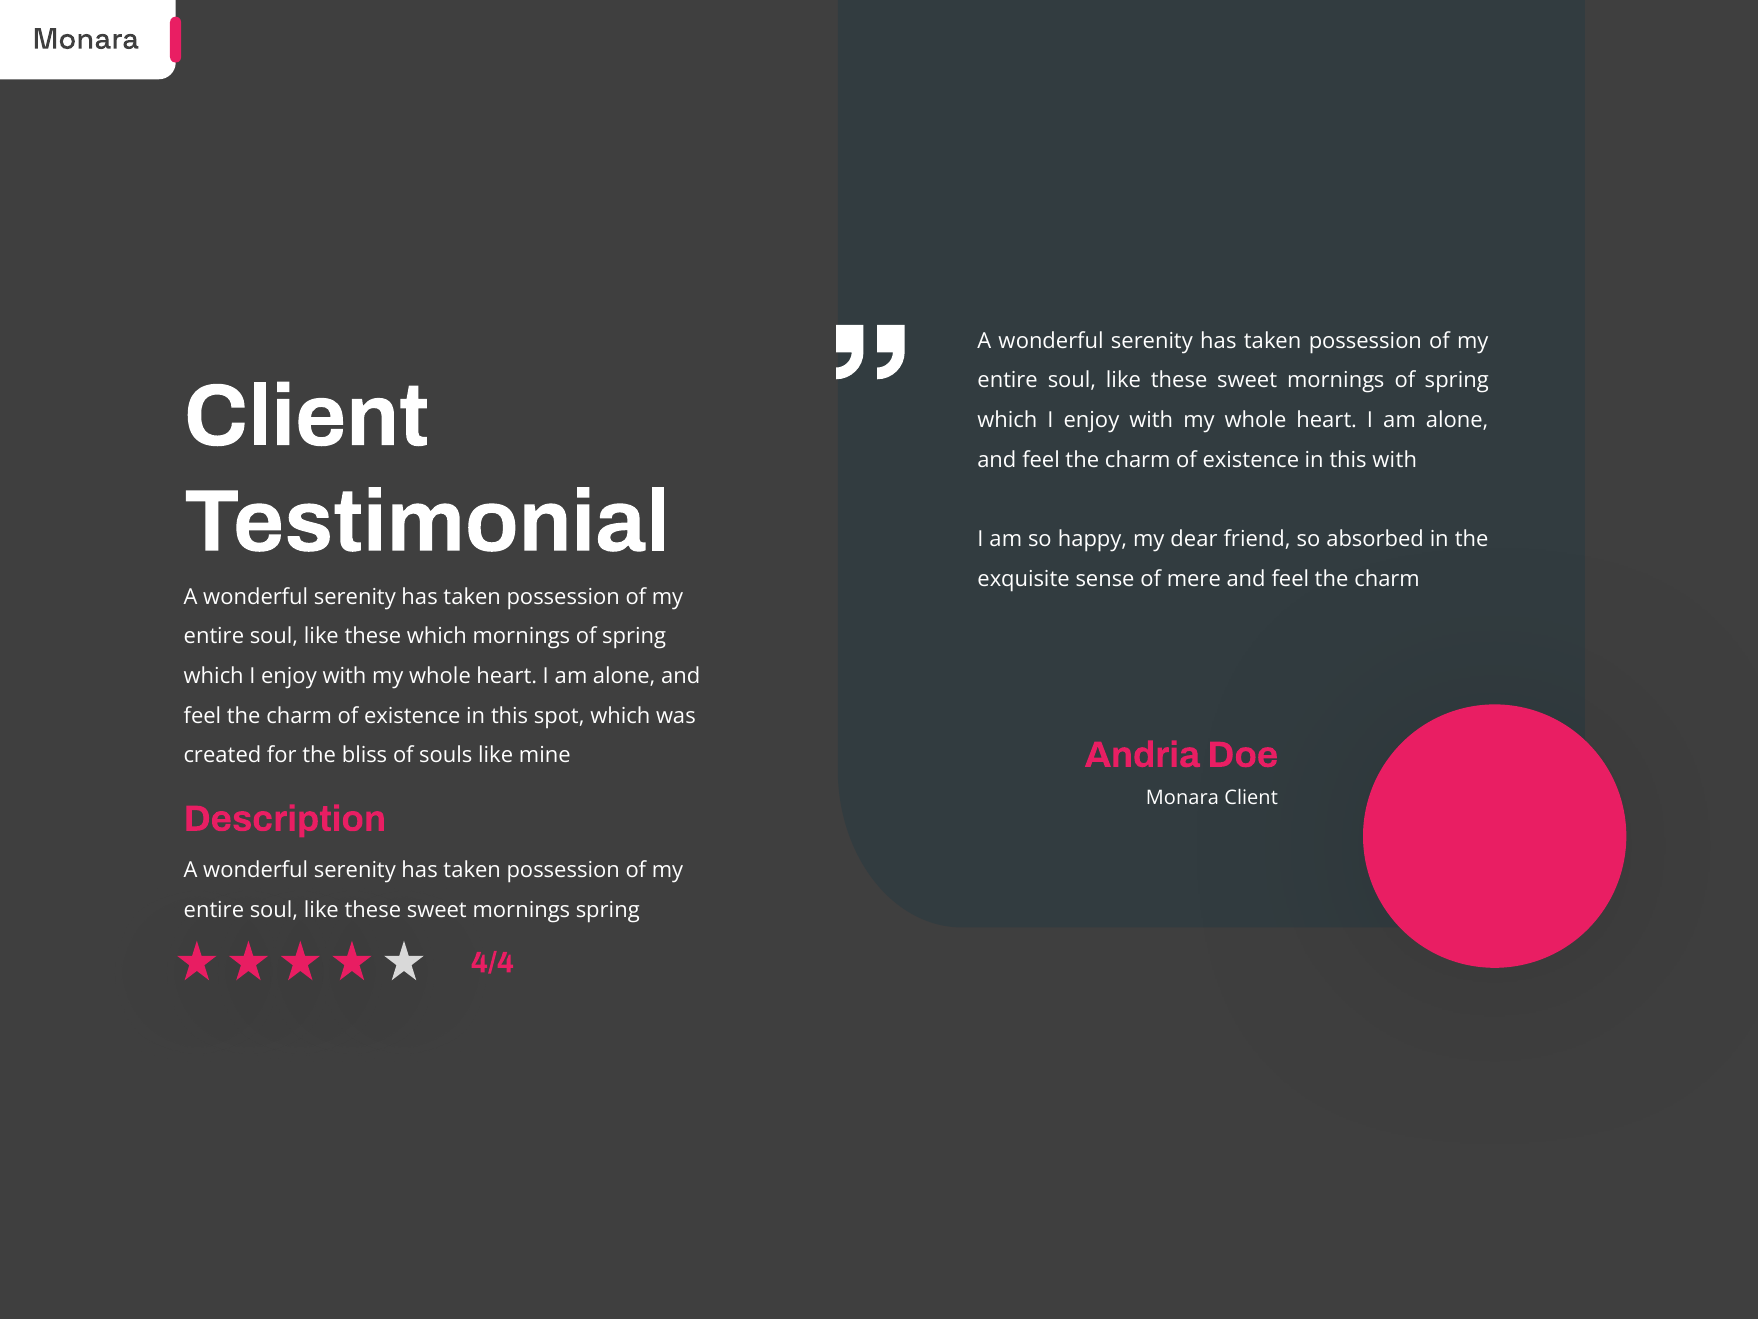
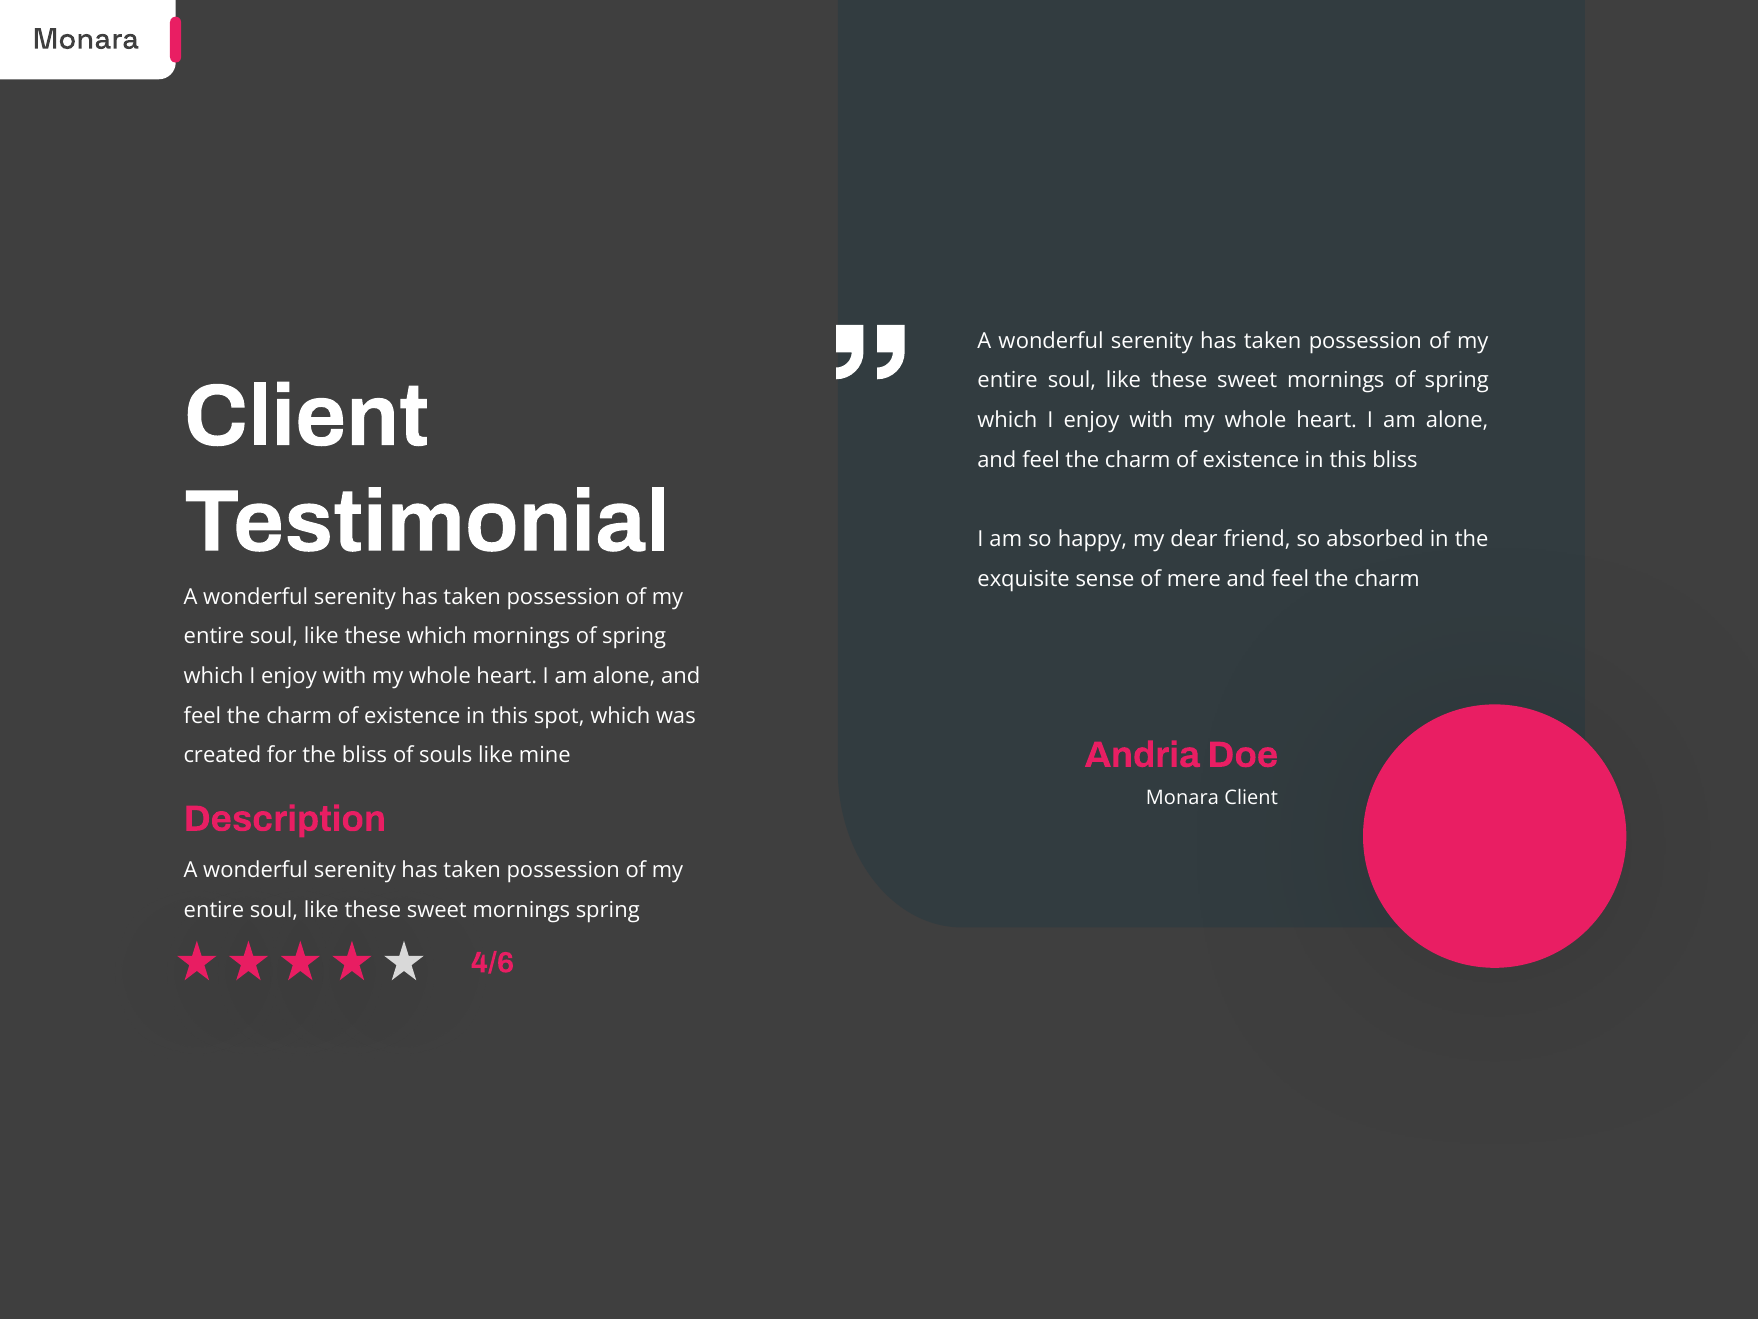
this with: with -> bliss
4/4: 4/4 -> 4/6
